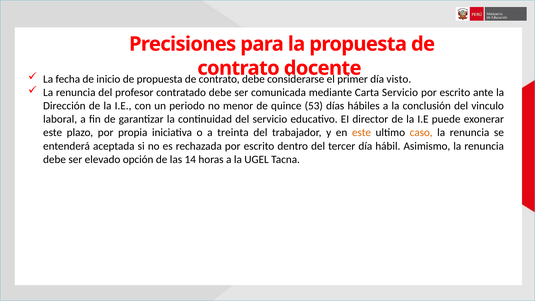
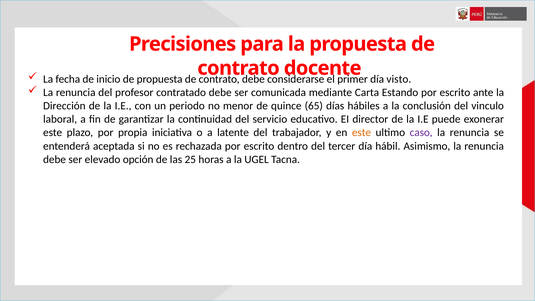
Carta Servicio: Servicio -> Estando
53: 53 -> 65
treinta: treinta -> latente
caso colour: orange -> purple
14: 14 -> 25
